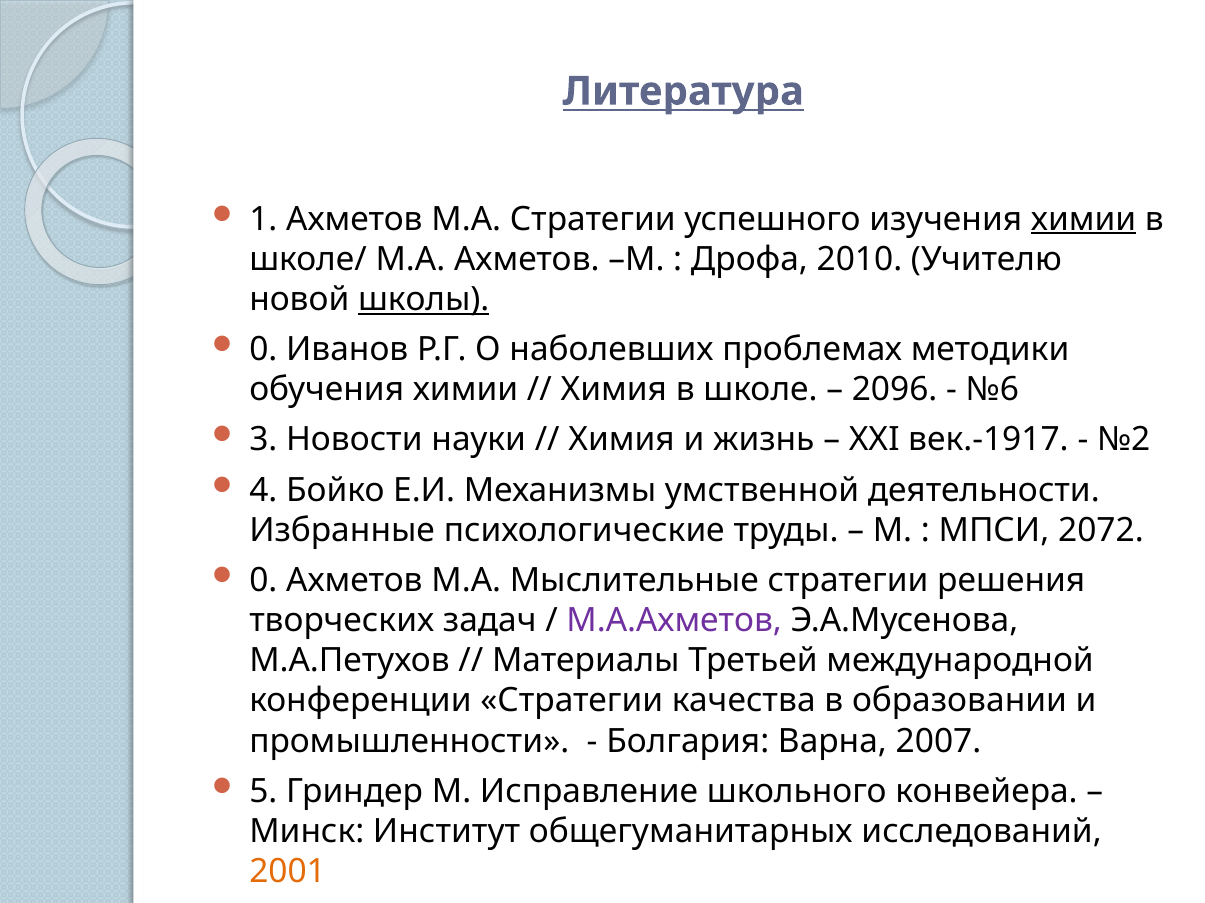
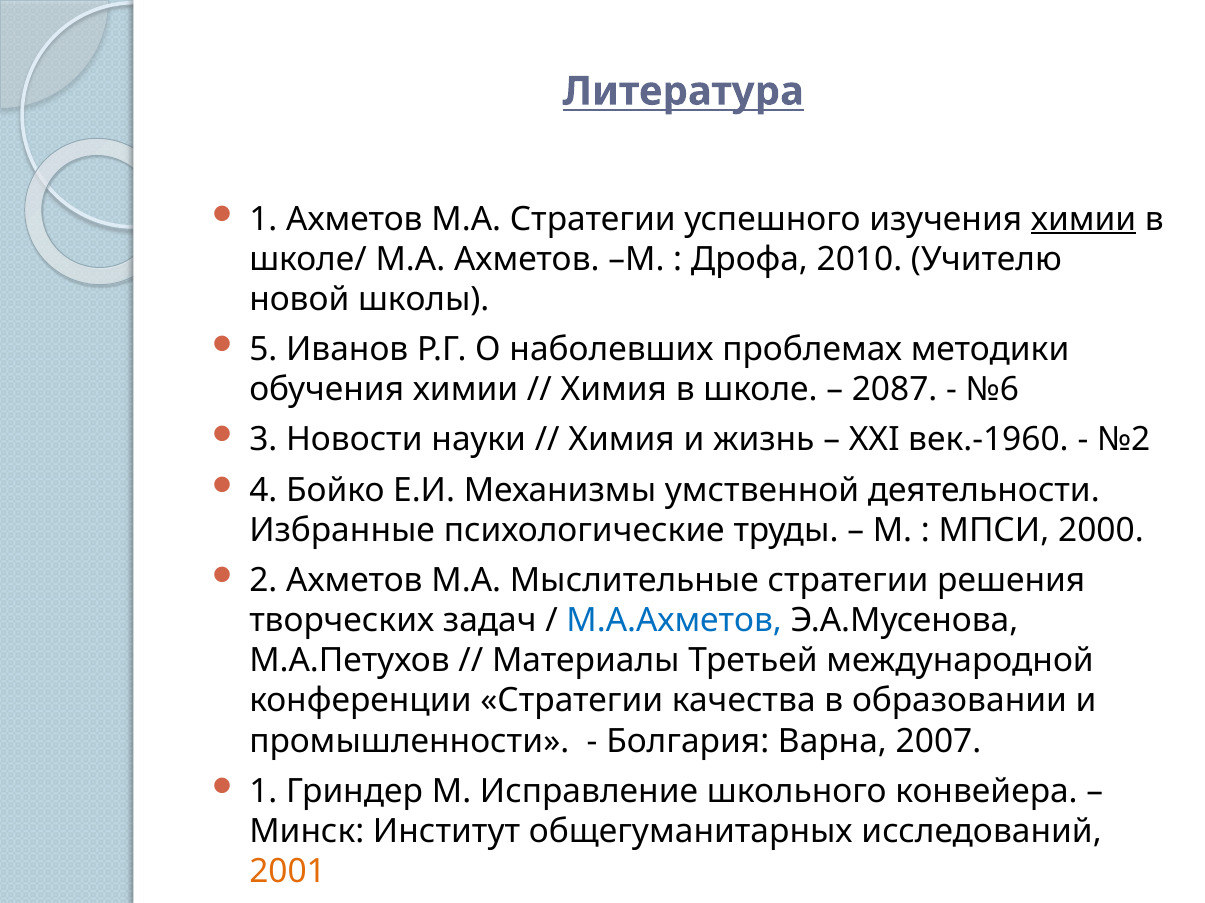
школы underline: present -> none
0 at (263, 350): 0 -> 5
2096: 2096 -> 2087
век.-1917: век.-1917 -> век.-1960
2072: 2072 -> 2000
0 at (263, 581): 0 -> 2
М.А.Ахметов colour: purple -> blue
5 at (263, 792): 5 -> 1
